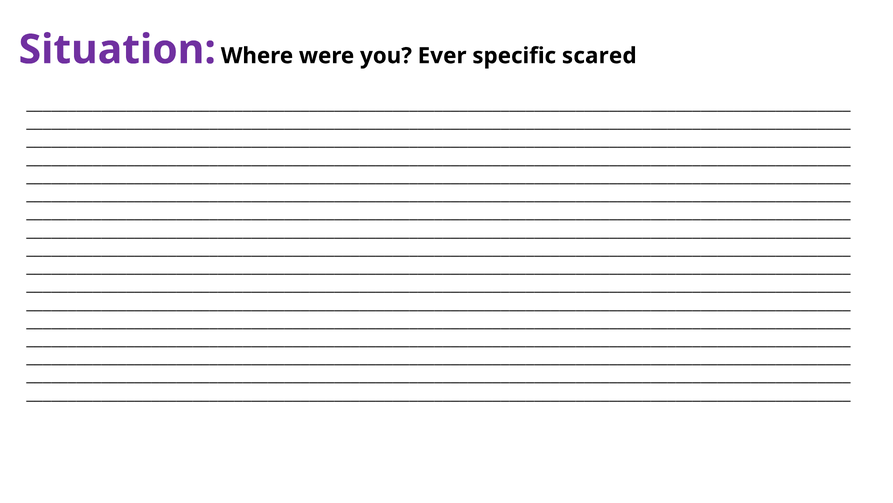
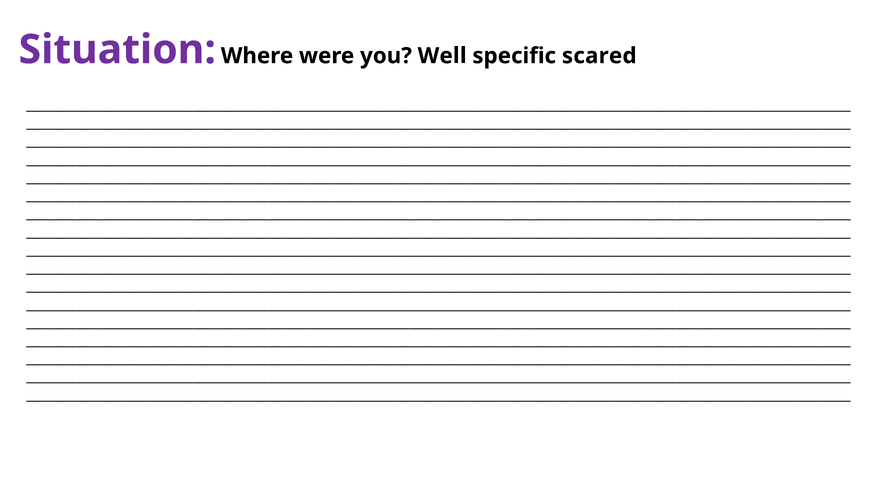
Ever: Ever -> Well
